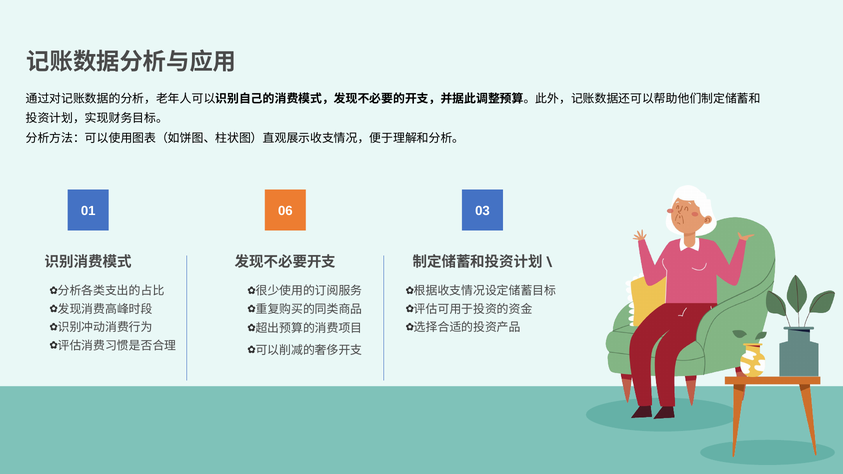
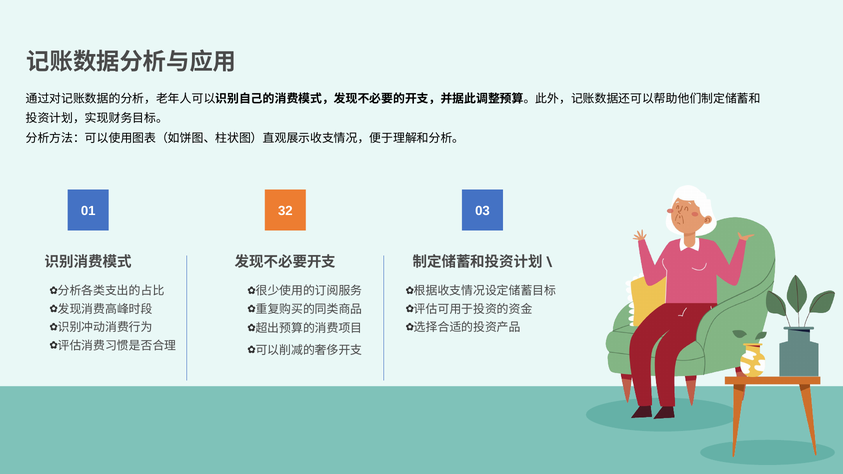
06: 06 -> 32
